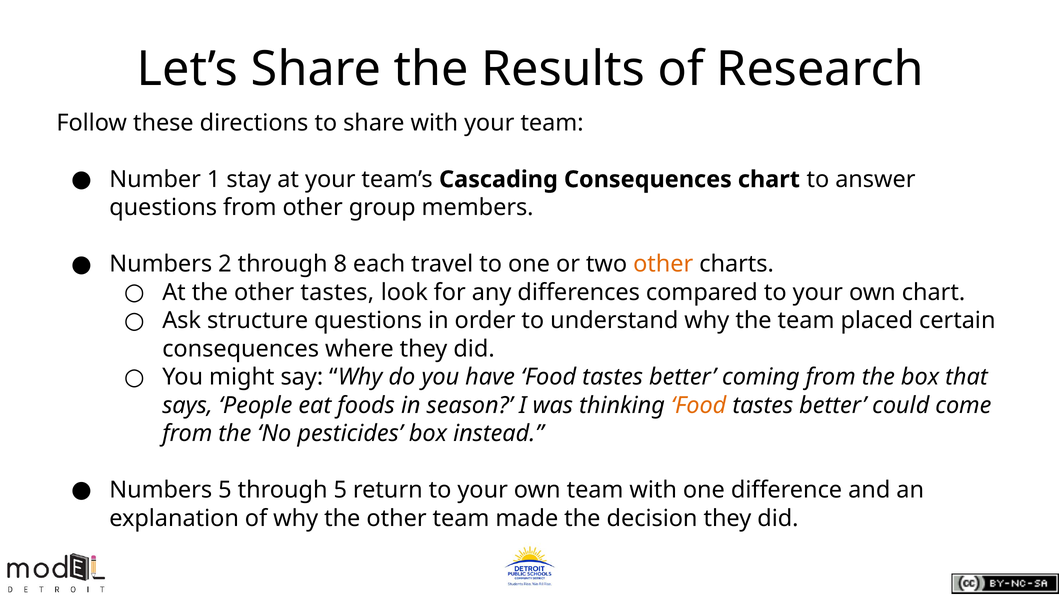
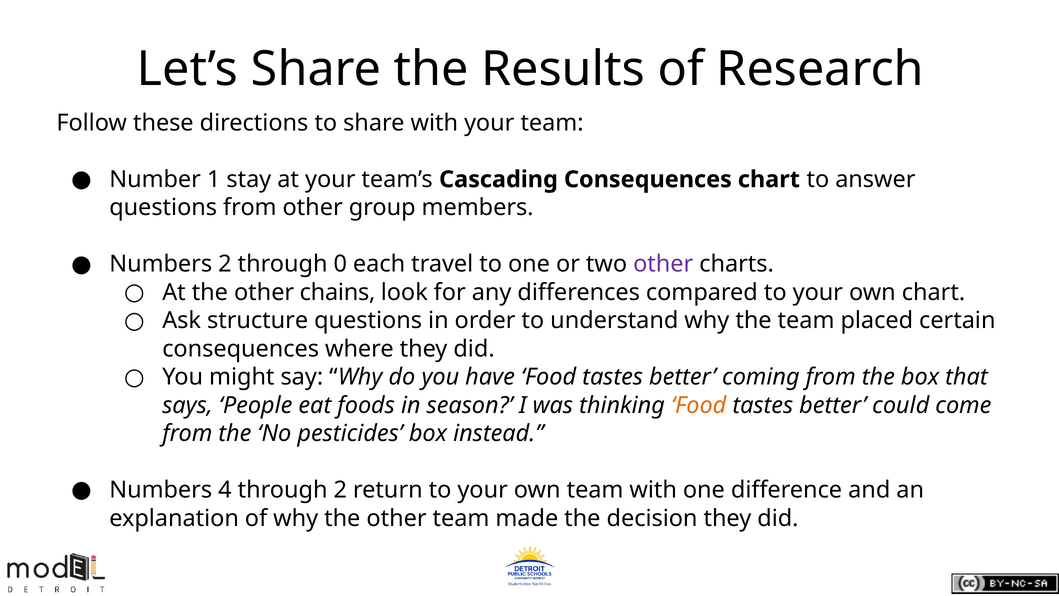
8: 8 -> 0
other at (663, 264) colour: orange -> purple
other tastes: tastes -> chains
Numbers 5: 5 -> 4
through 5: 5 -> 2
